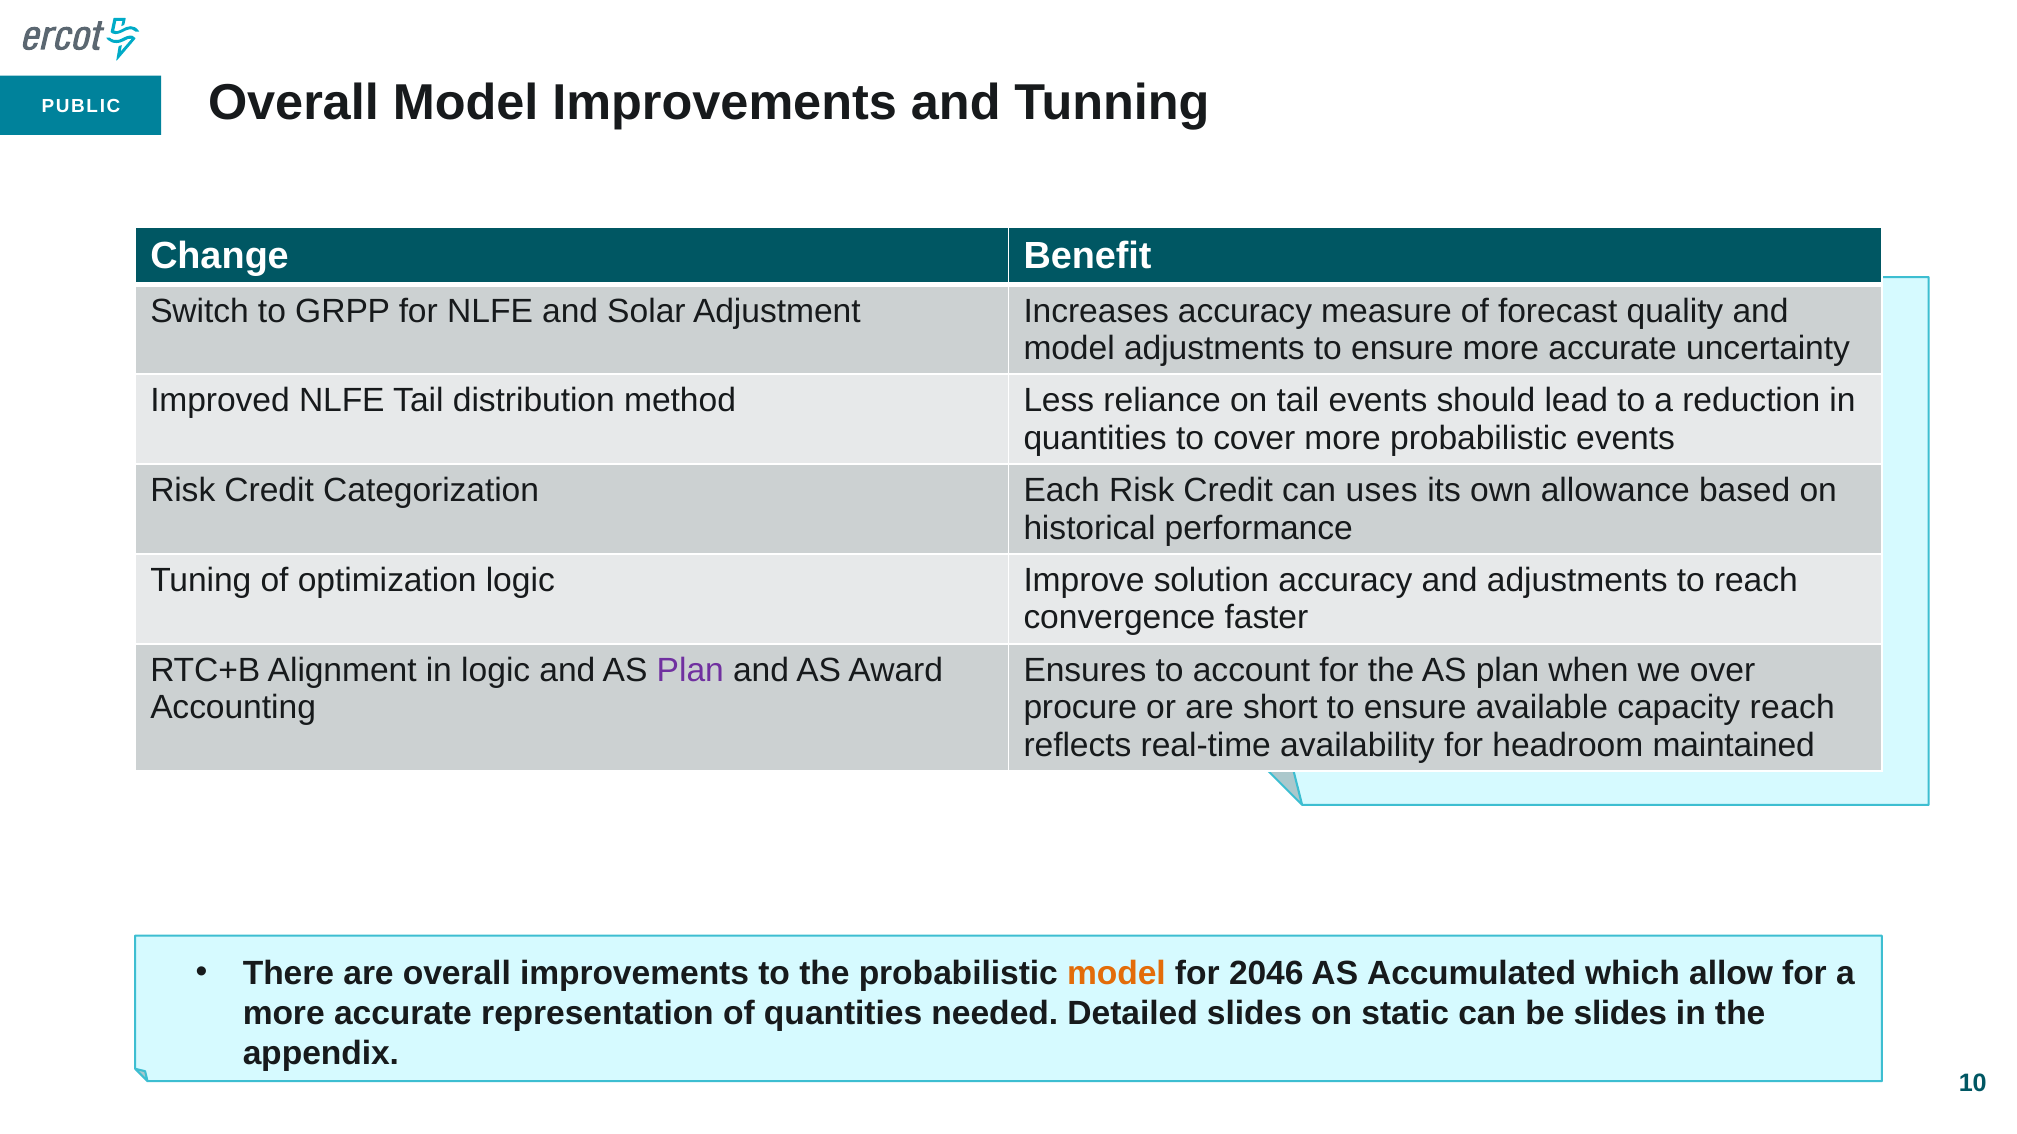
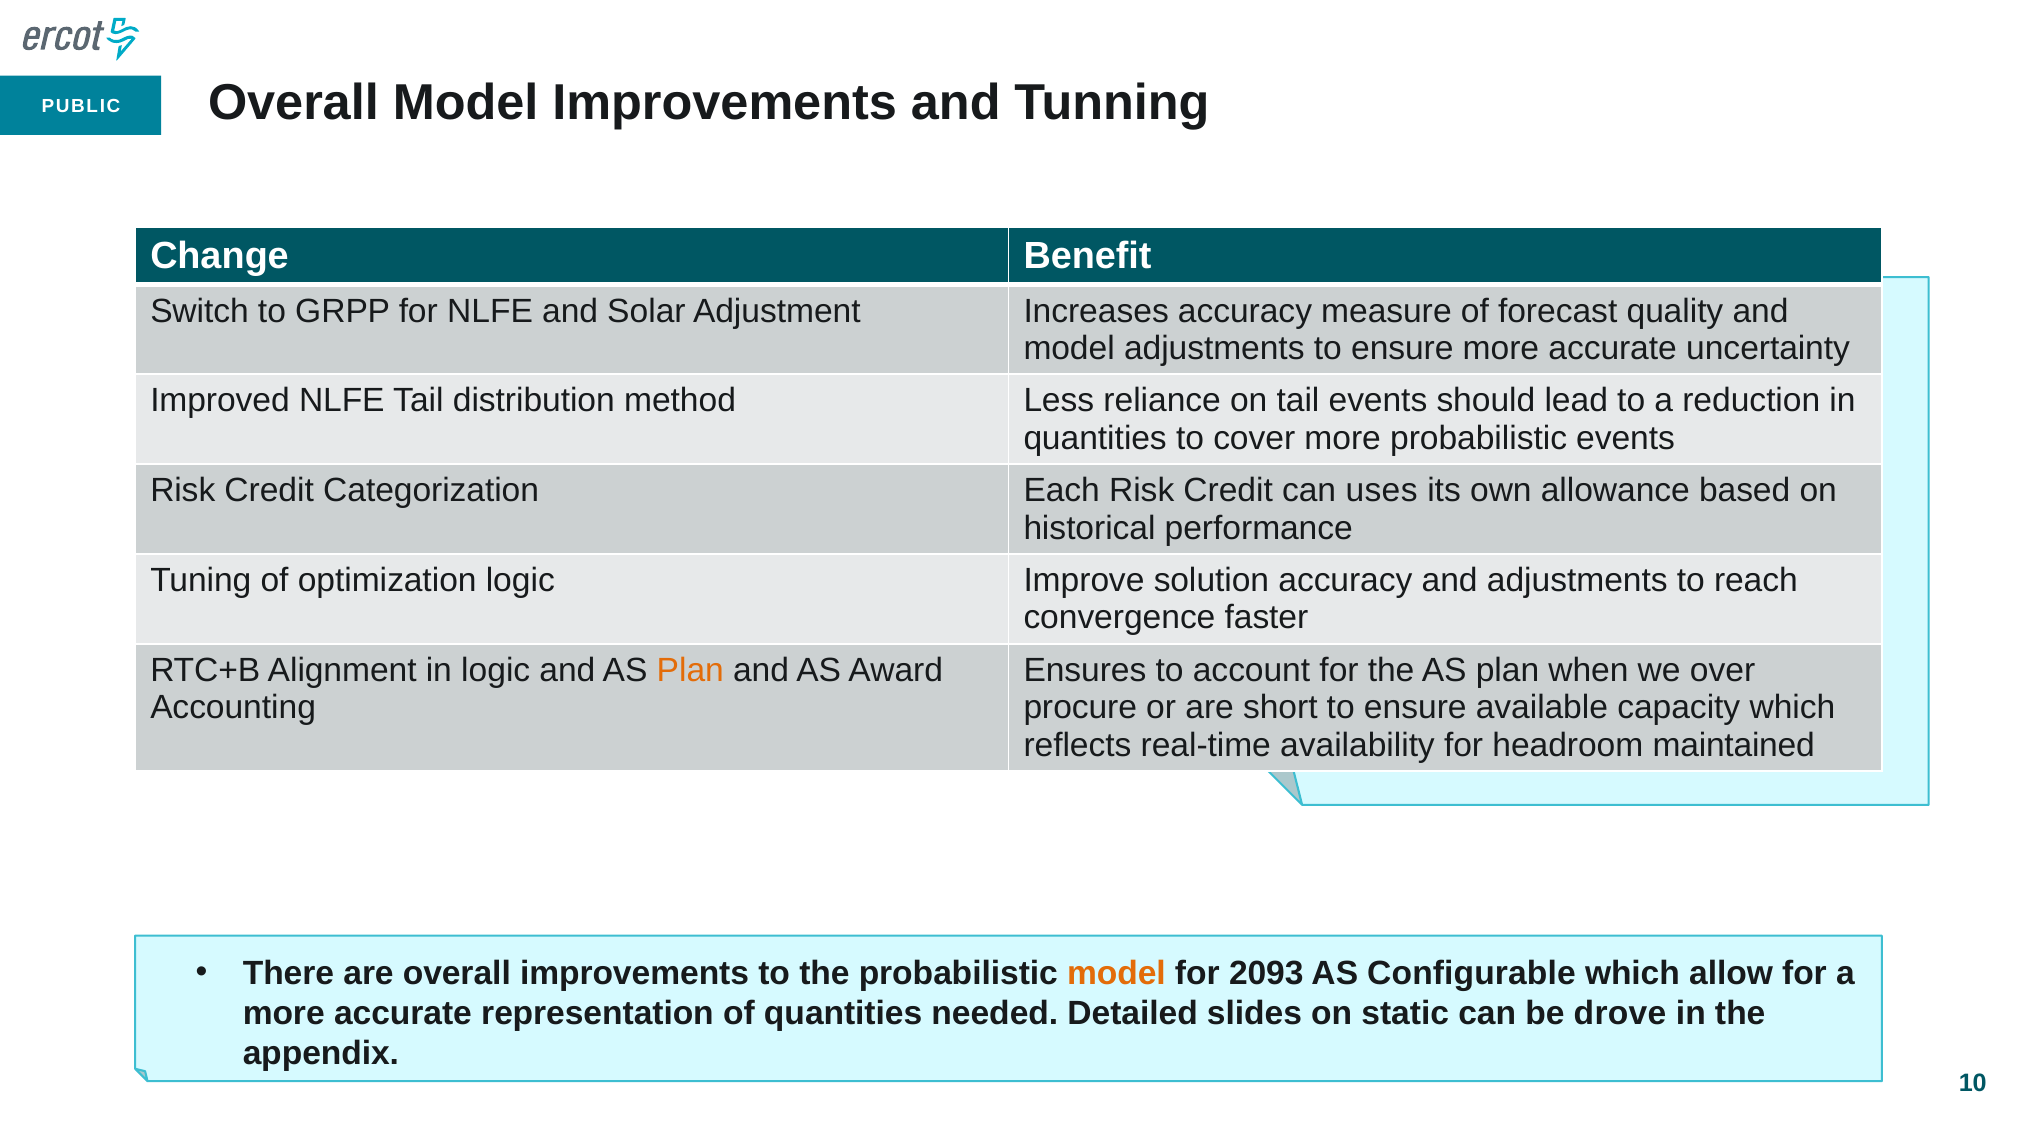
Plan at (690, 671) colour: purple -> orange
capacity reach: reach -> which
2046: 2046 -> 2093
Accumulated: Accumulated -> Configurable
be slides: slides -> drove
